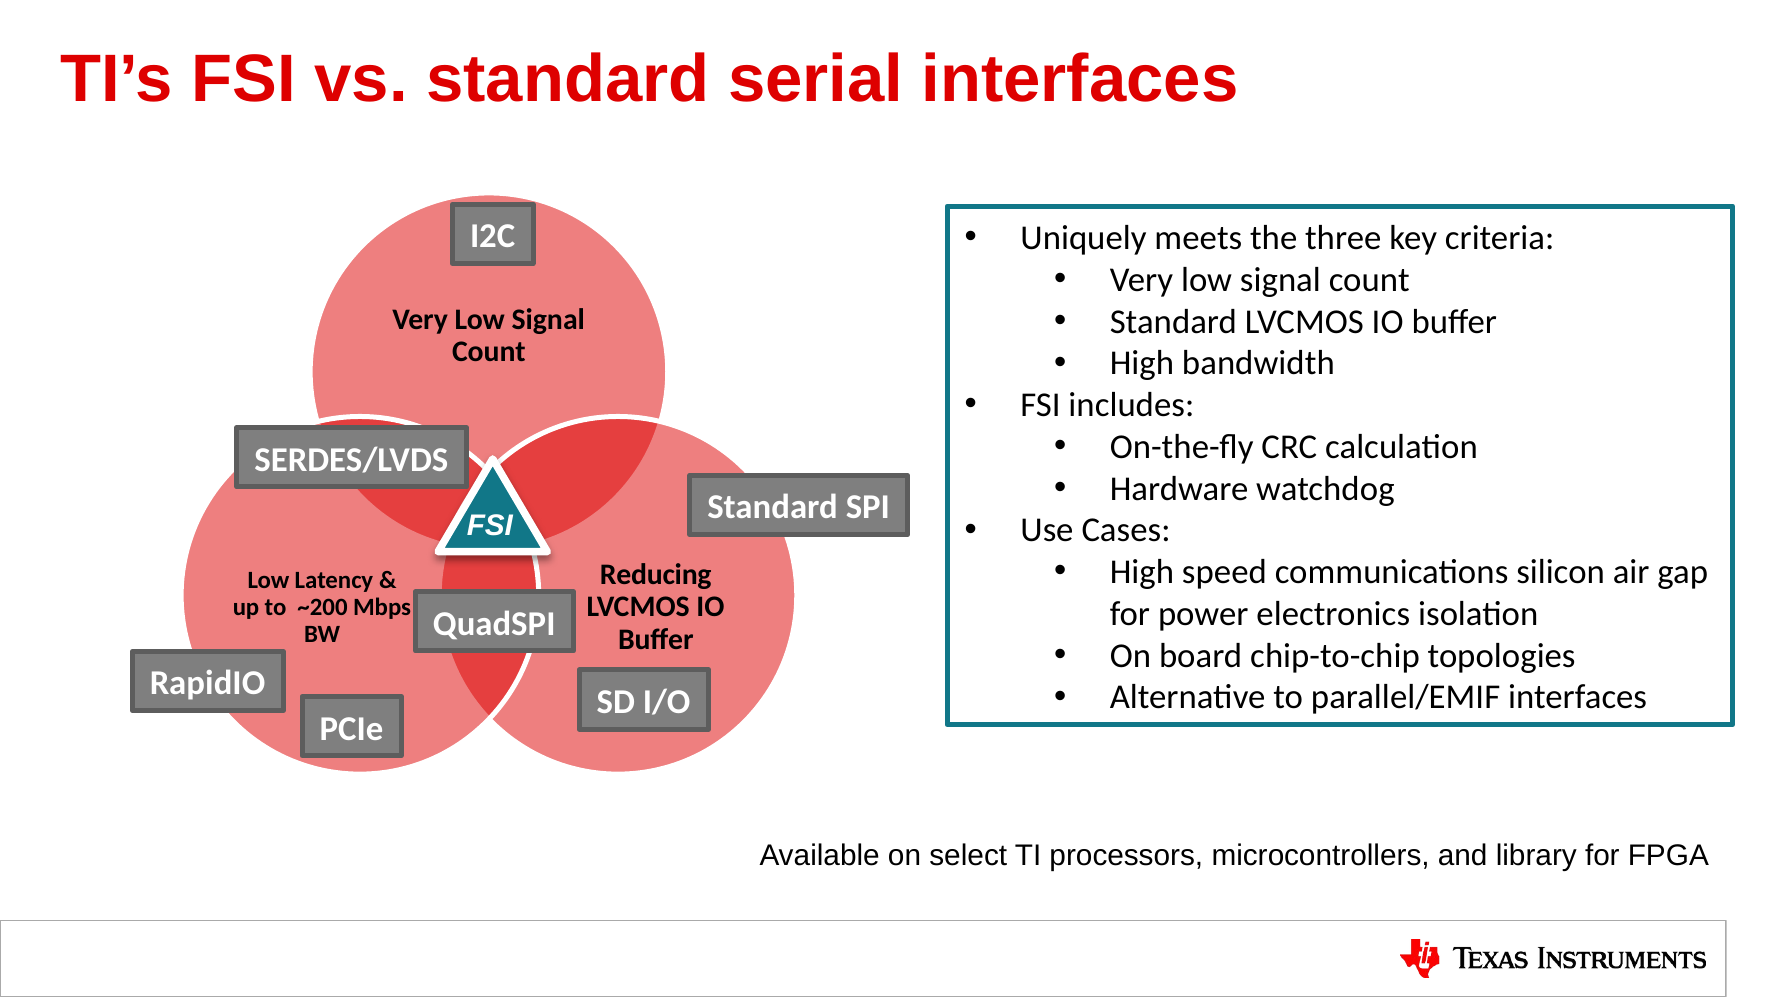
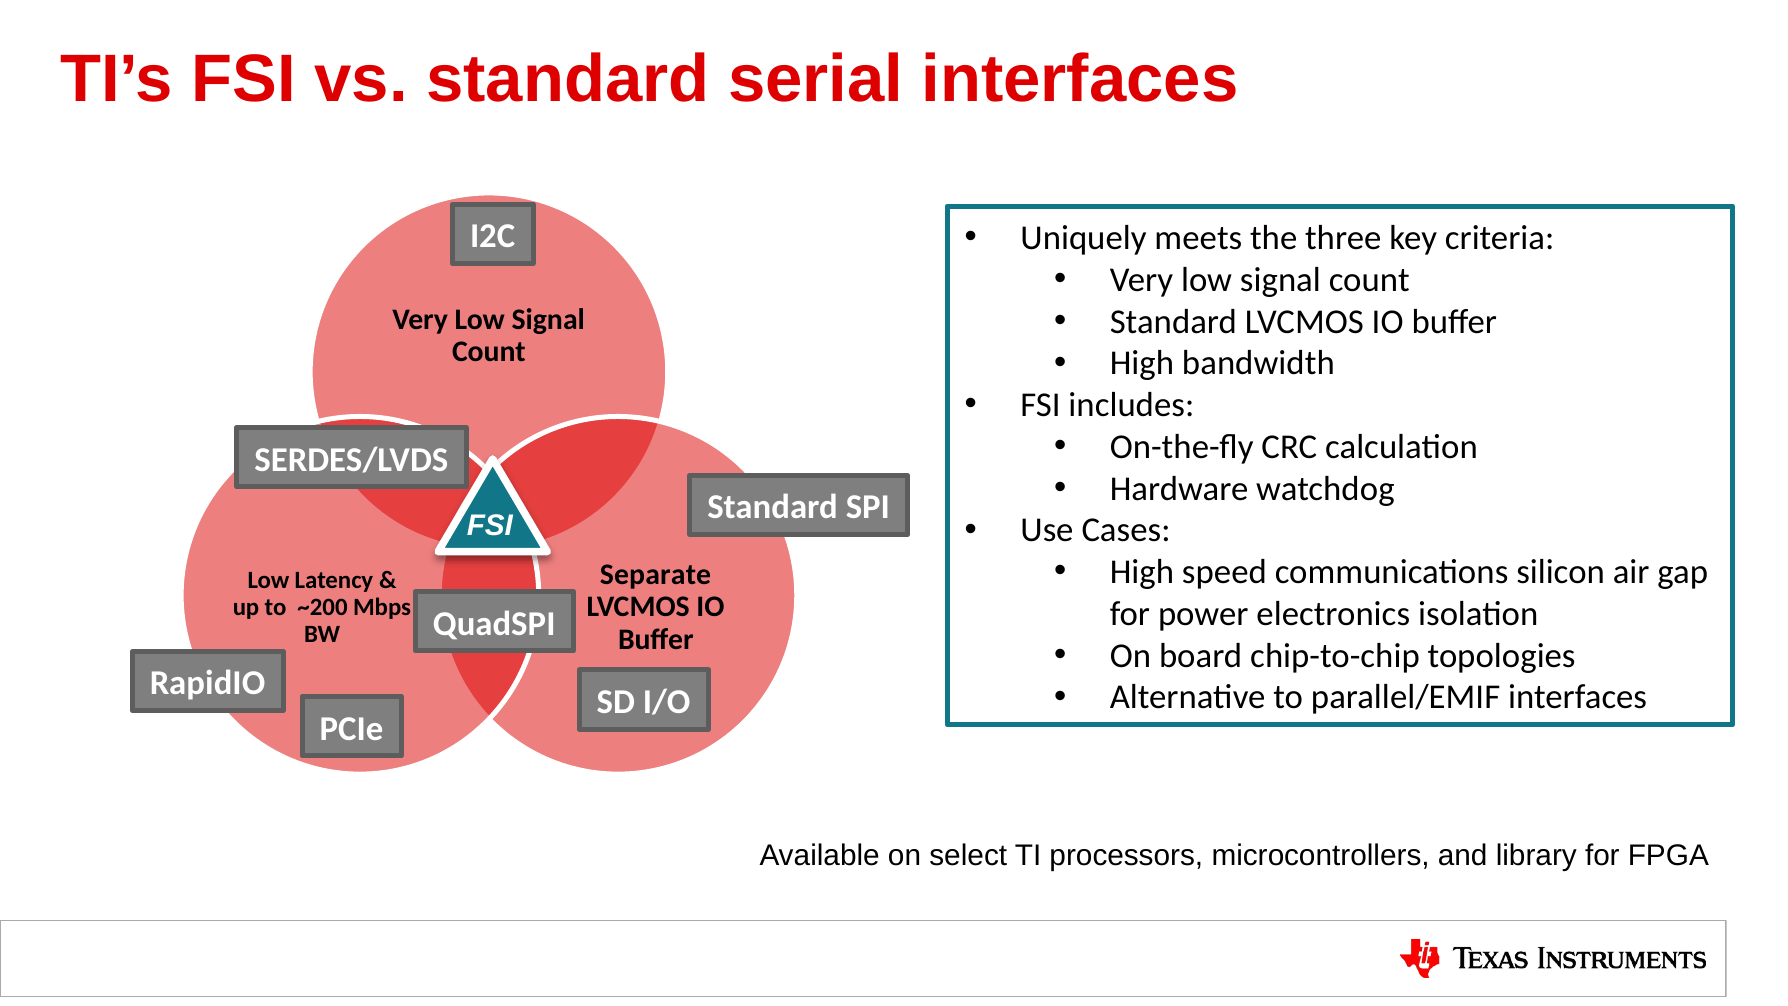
Reducing: Reducing -> Separate
